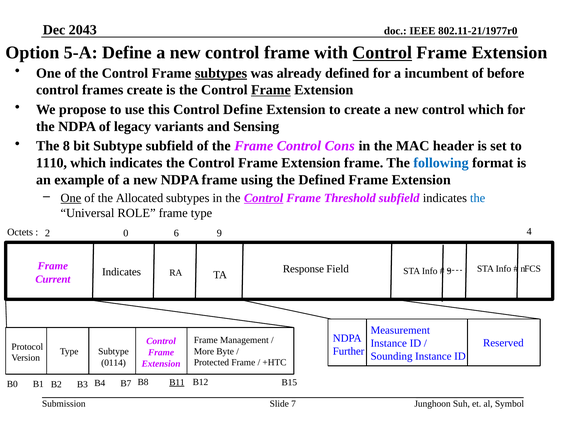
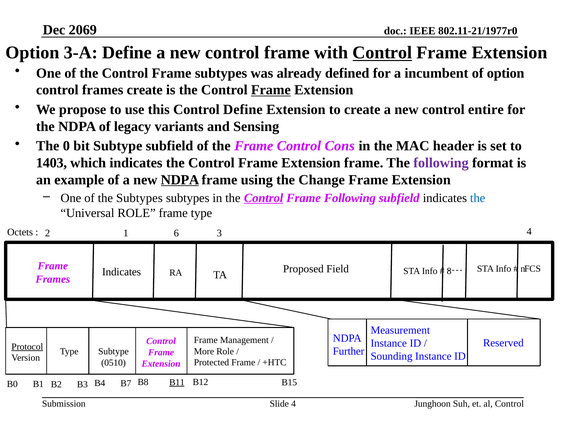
2043: 2043 -> 2069
5-A: 5-A -> 3-A
subtypes at (221, 73) underline: present -> none
of before: before -> option
control which: which -> entire
8: 8 -> 0
1110: 1110 -> 1403
following at (441, 163) colour: blue -> purple
NDPA at (180, 180) underline: none -> present
the Defined: Defined -> Change
One at (71, 198) underline: present -> none
the Allocated: Allocated -> Subtypes
Frame Threshold: Threshold -> Following
0: 0 -> 1
6 9: 9 -> 3
Response: Response -> Proposed
9 at (449, 271): 9 -> 8
Current at (53, 279): Current -> Frames
Protocol underline: none -> present
More Byte: Byte -> Role
0114: 0114 -> 0510
Slide 7: 7 -> 4
al Symbol: Symbol -> Control
